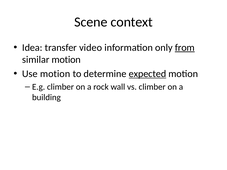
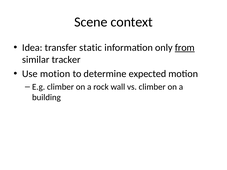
video: video -> static
similar motion: motion -> tracker
expected underline: present -> none
